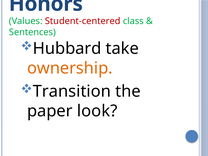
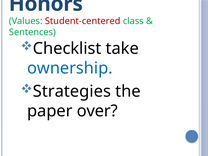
Hubbard: Hubbard -> Checklist
ownership colour: orange -> blue
Transition: Transition -> Strategies
look: look -> over
